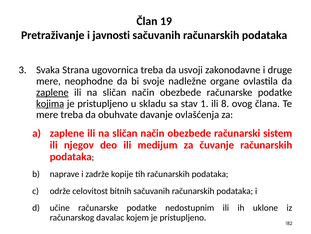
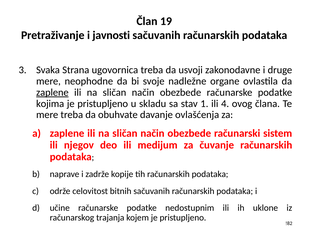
kojima underline: present -> none
8: 8 -> 4
davalac: davalac -> trajanja
